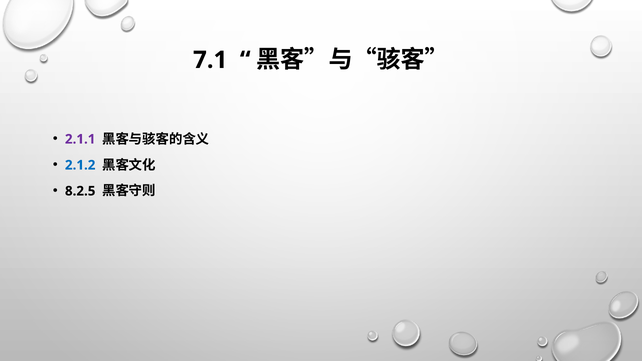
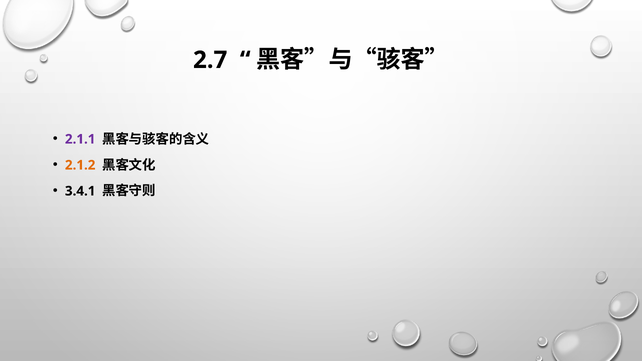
7.1: 7.1 -> 2.7
2.1.2 colour: blue -> orange
8.2.5: 8.2.5 -> 3.4.1
